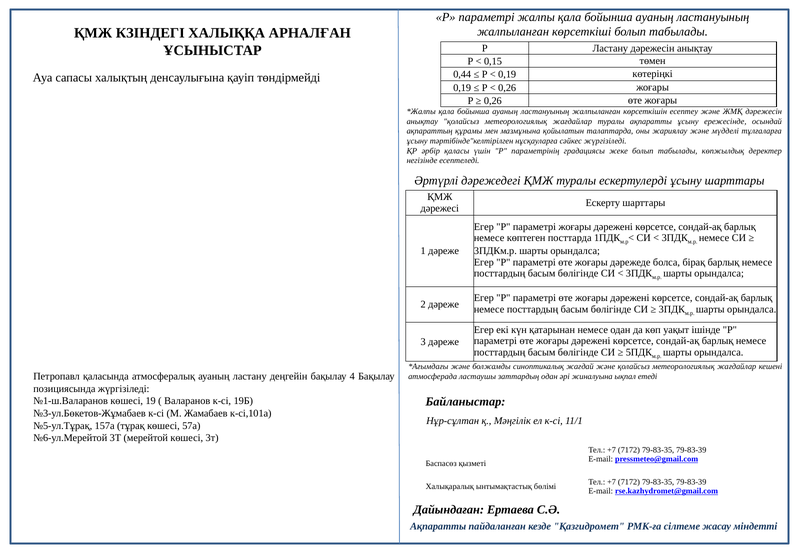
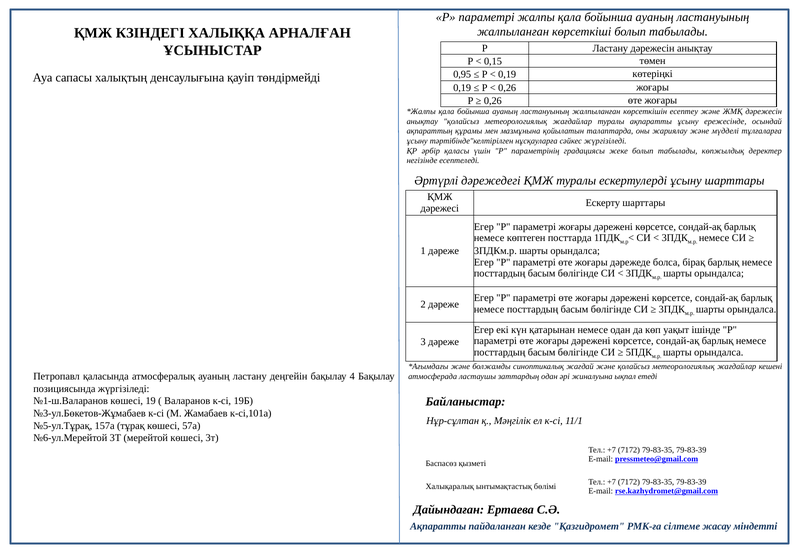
0,44: 0,44 -> 0,95
